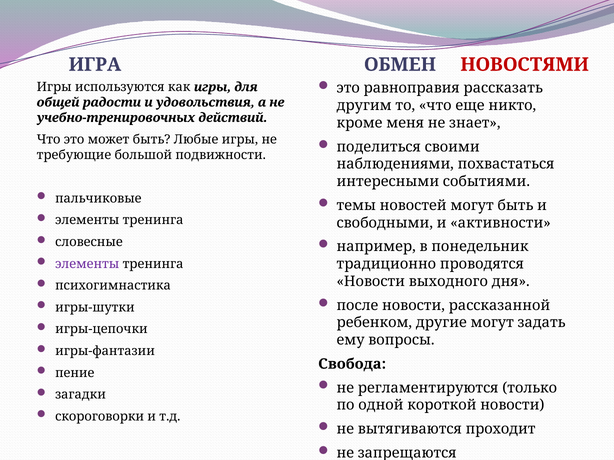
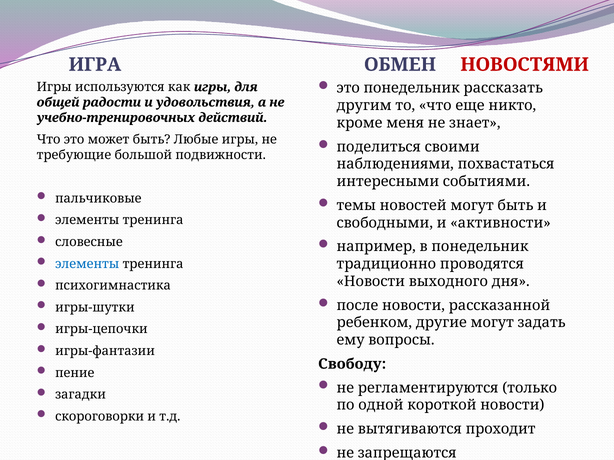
это равноправия: равноправия -> понедельник
элементы at (87, 264) colour: purple -> blue
Свобода: Свобода -> Свободу
